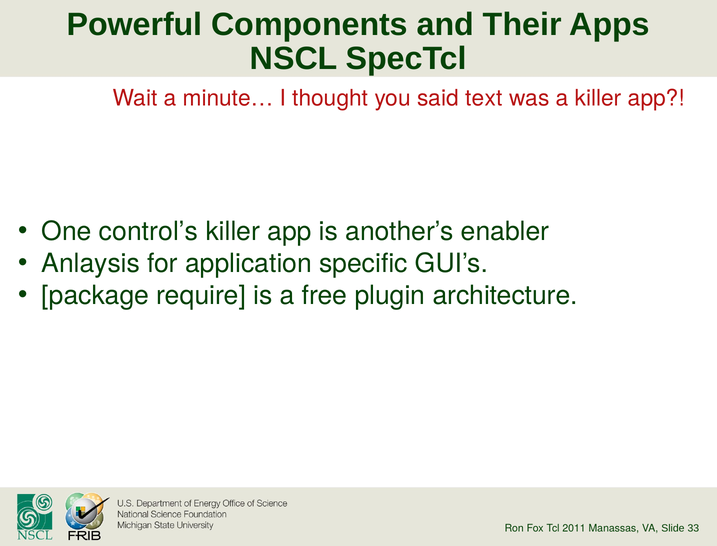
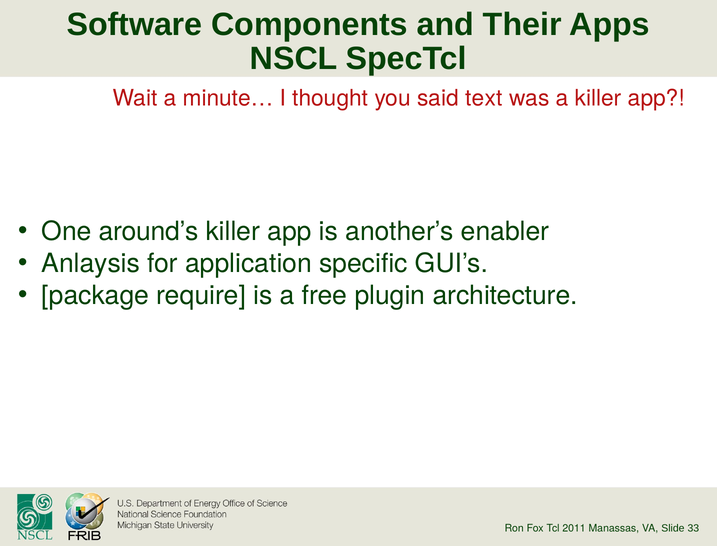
Powerful: Powerful -> Software
control’s: control’s -> around’s
